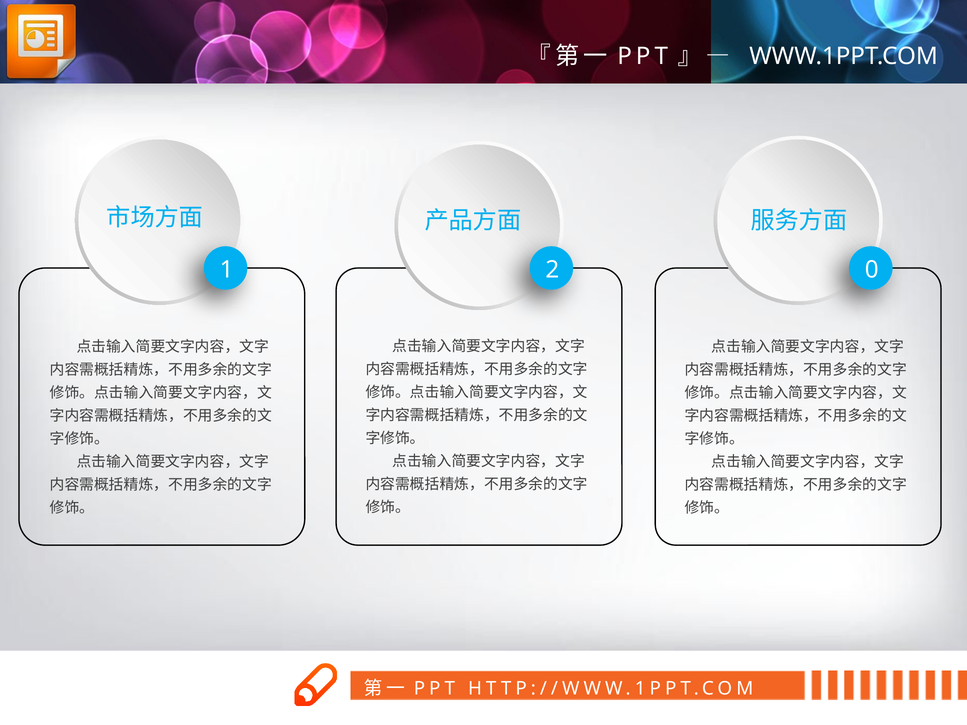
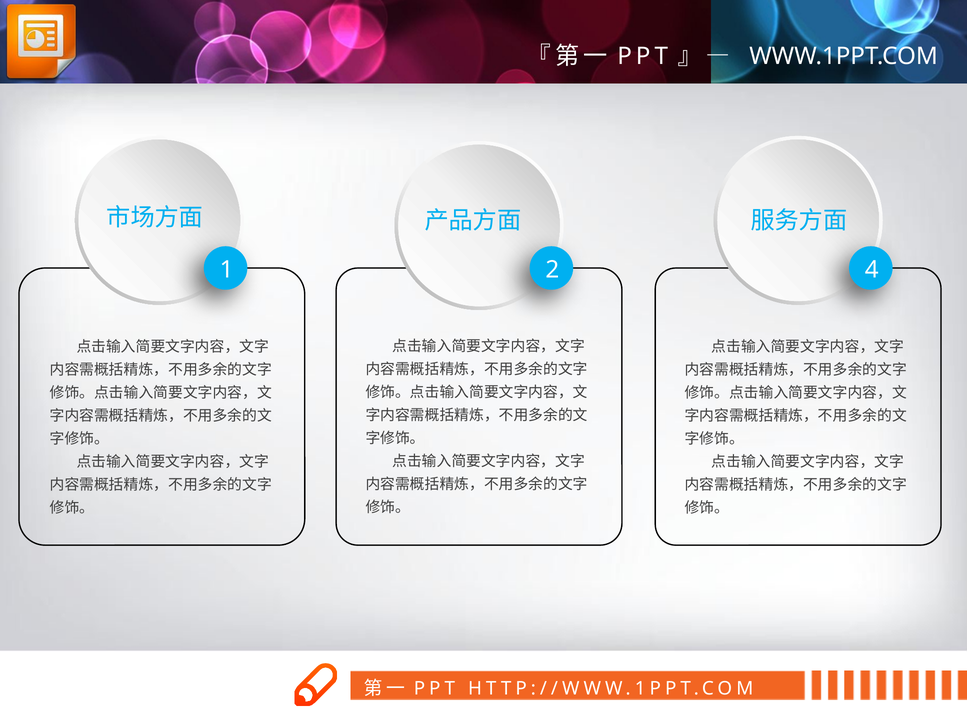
0: 0 -> 4
